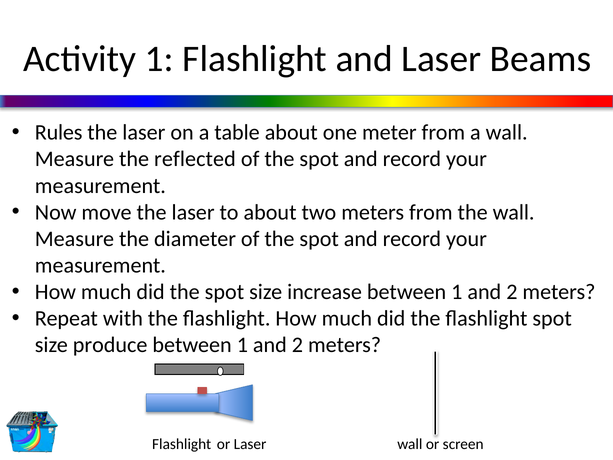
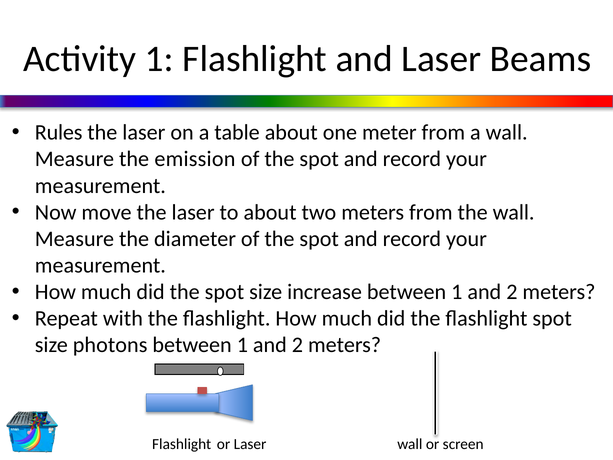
reflected: reflected -> emission
produce: produce -> photons
